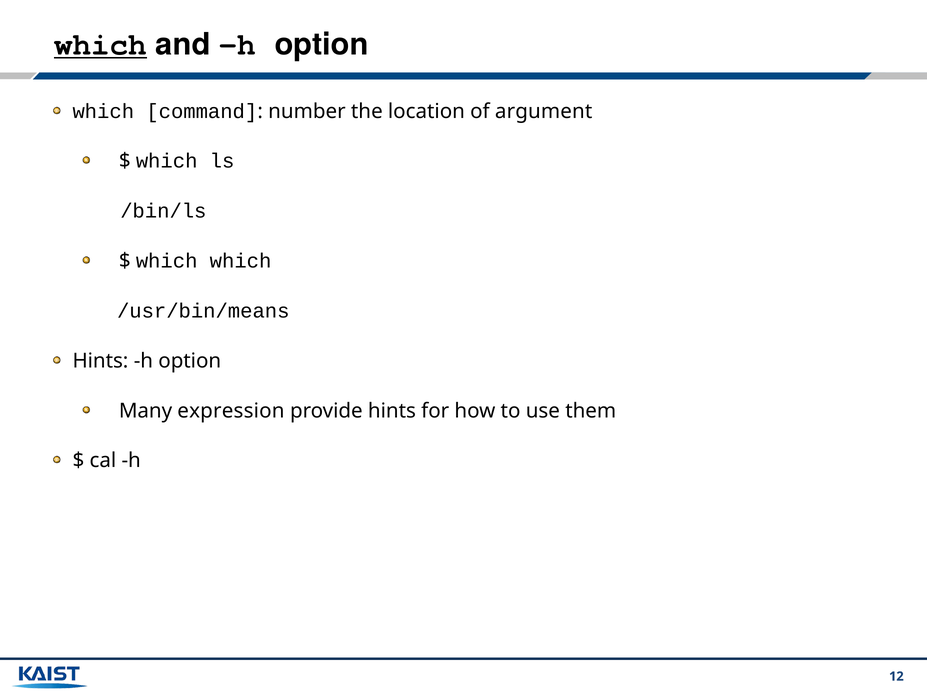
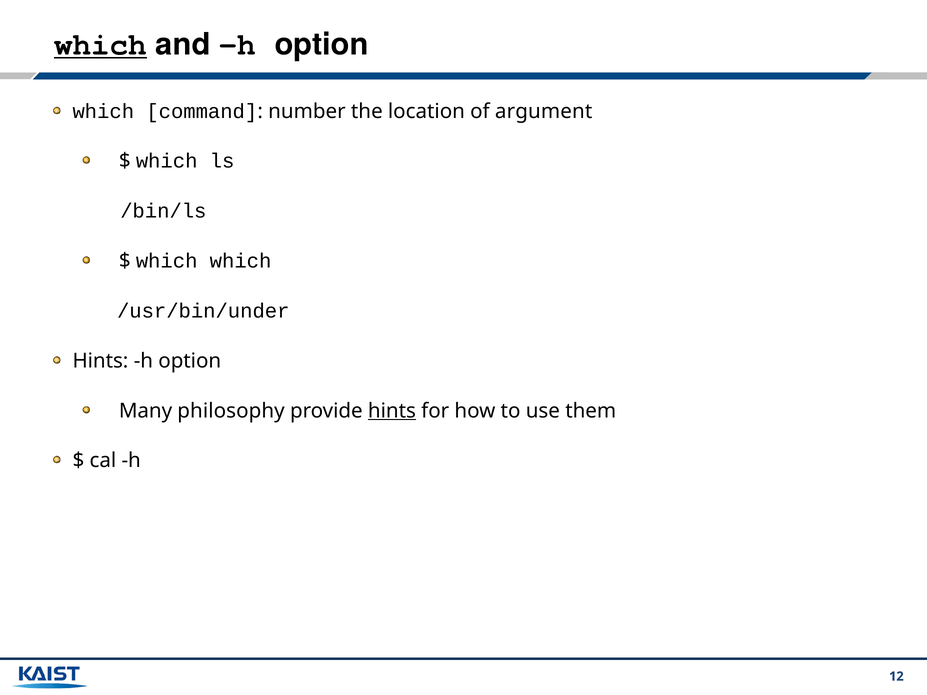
/usr/bin/means: /usr/bin/means -> /usr/bin/under
expression: expression -> philosophy
hints at (392, 411) underline: none -> present
